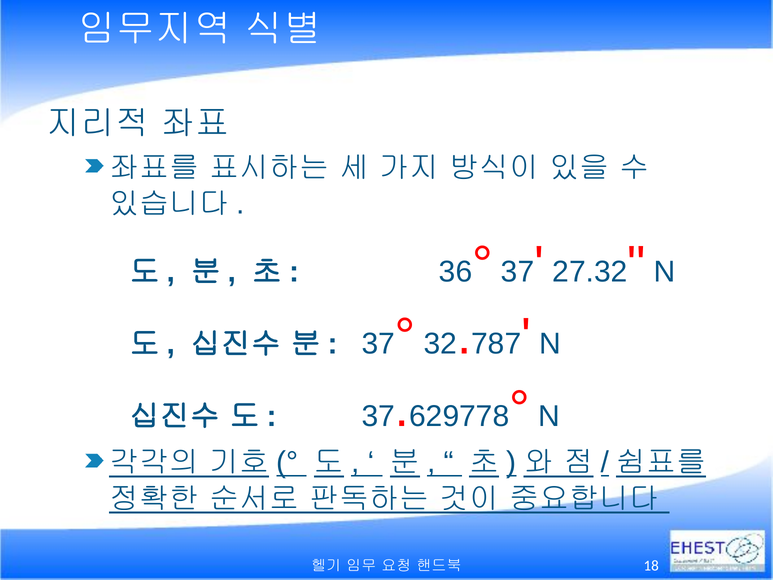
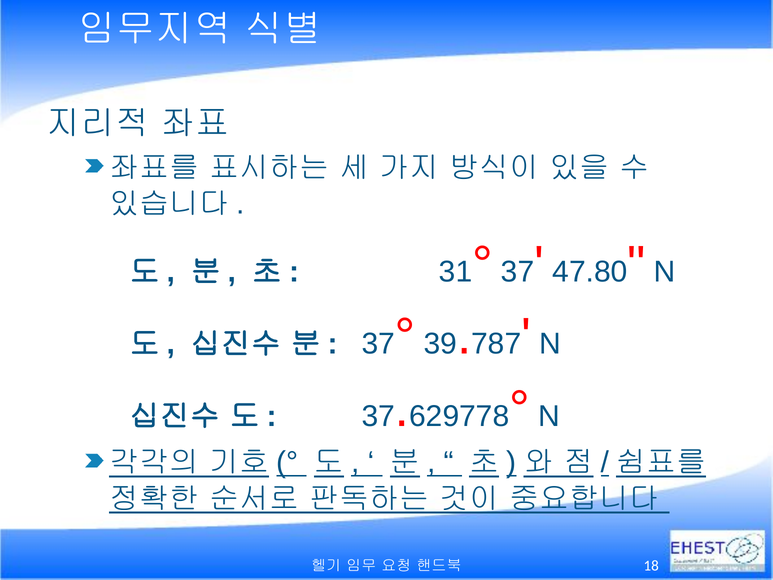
36: 36 -> 31
27.32: 27.32 -> 47.80
32: 32 -> 39
